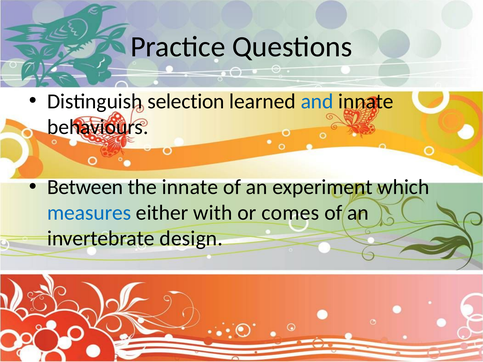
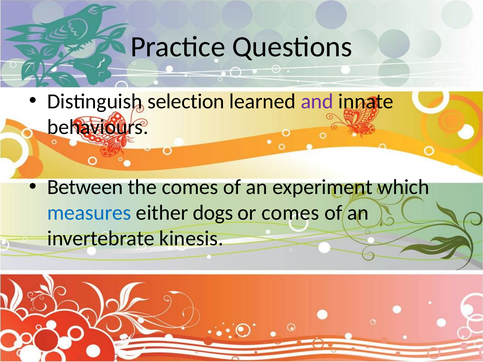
and colour: blue -> purple
the innate: innate -> comes
with: with -> dogs
design: design -> kinesis
